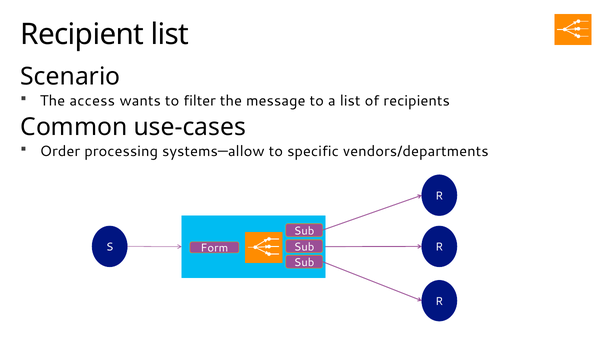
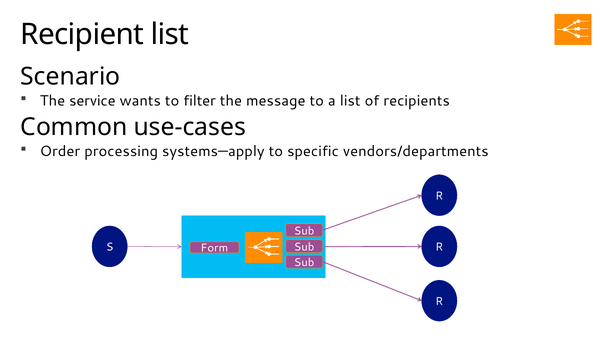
access: access -> service
systems—allow: systems—allow -> systems—apply
